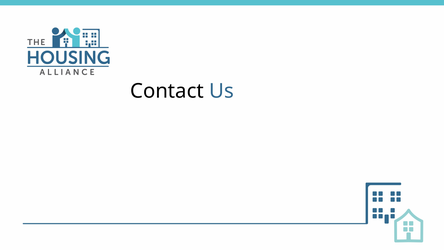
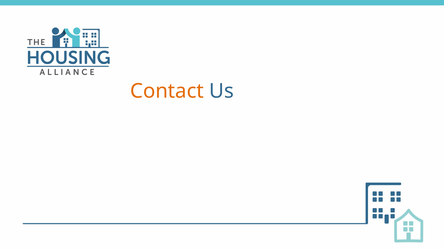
Contact colour: black -> orange
